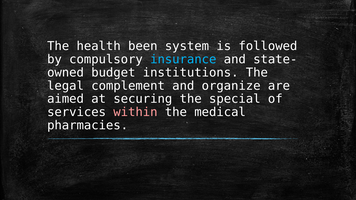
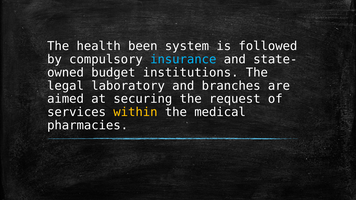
complement: complement -> laboratory
organize: organize -> branches
special: special -> request
within colour: pink -> yellow
